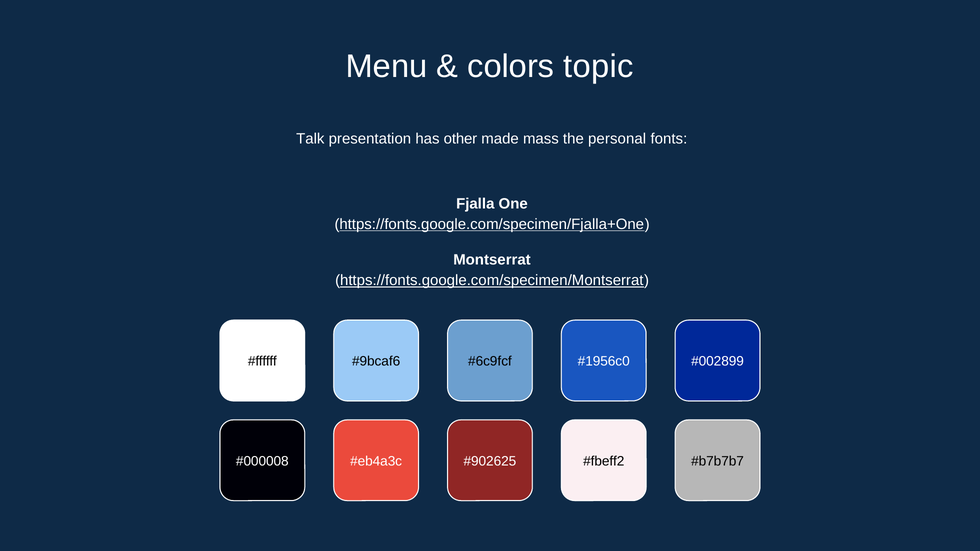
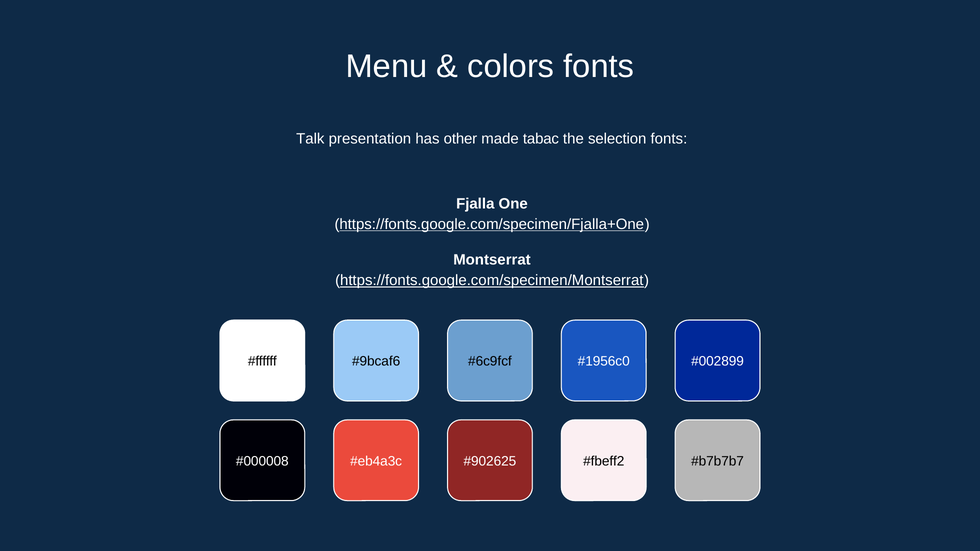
colors topic: topic -> fonts
mass: mass -> tabac
personal: personal -> selection
